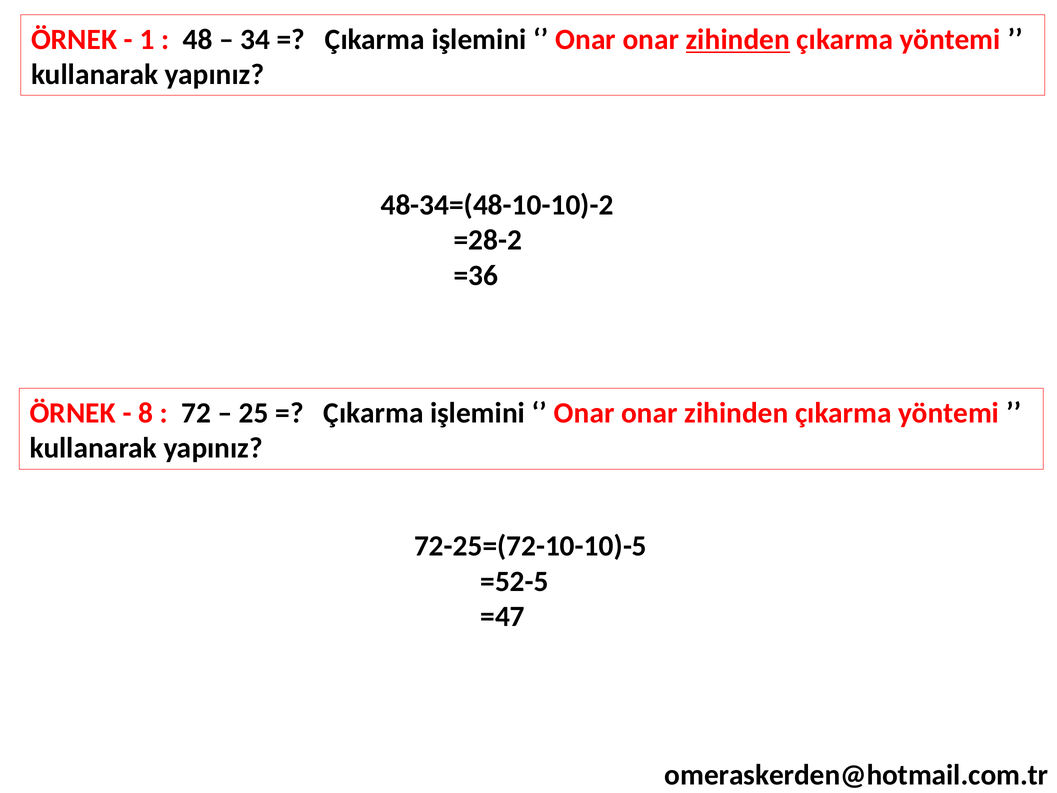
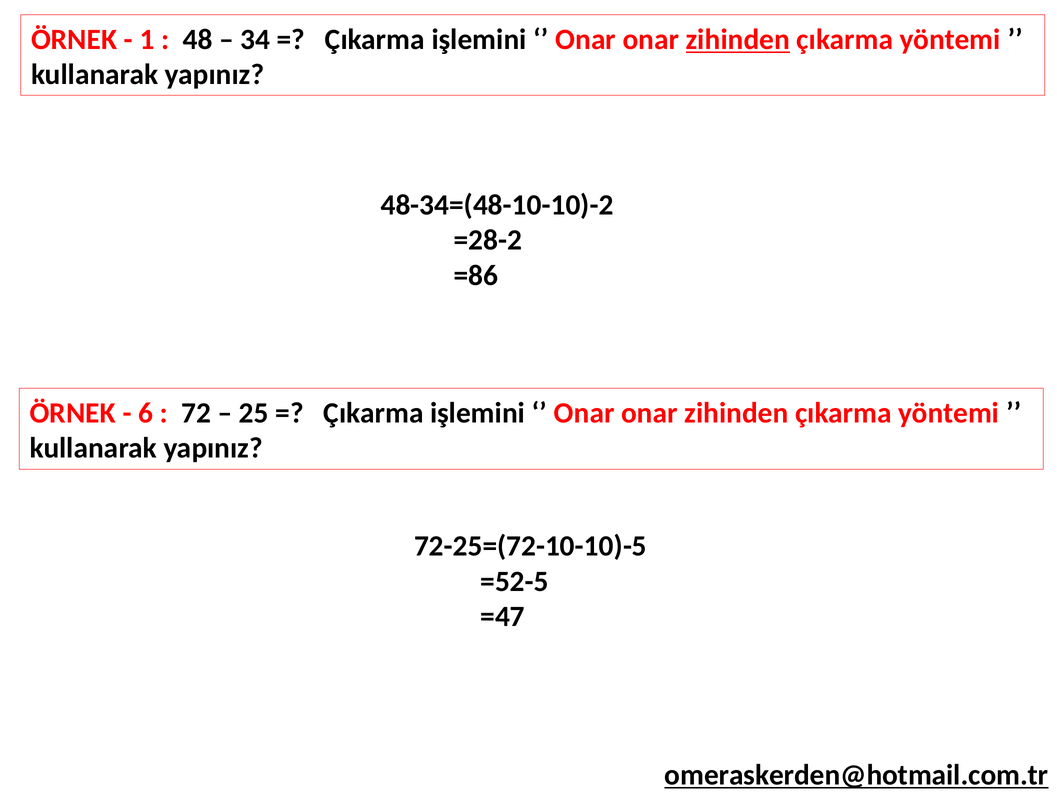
=36: =36 -> =86
8: 8 -> 6
omeraskerden@hotmail.com.tr underline: none -> present
